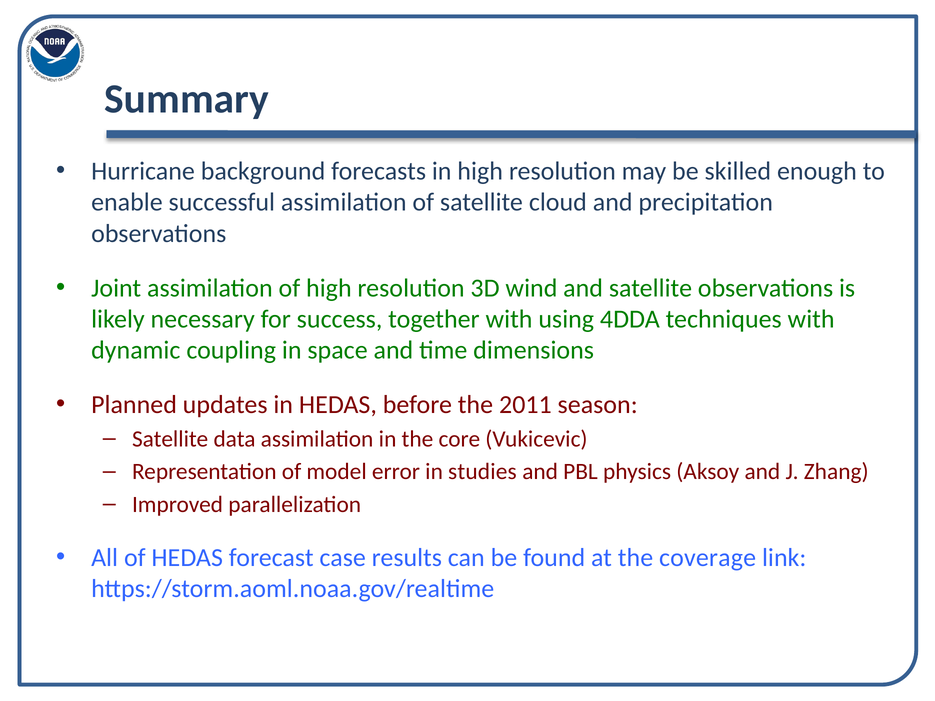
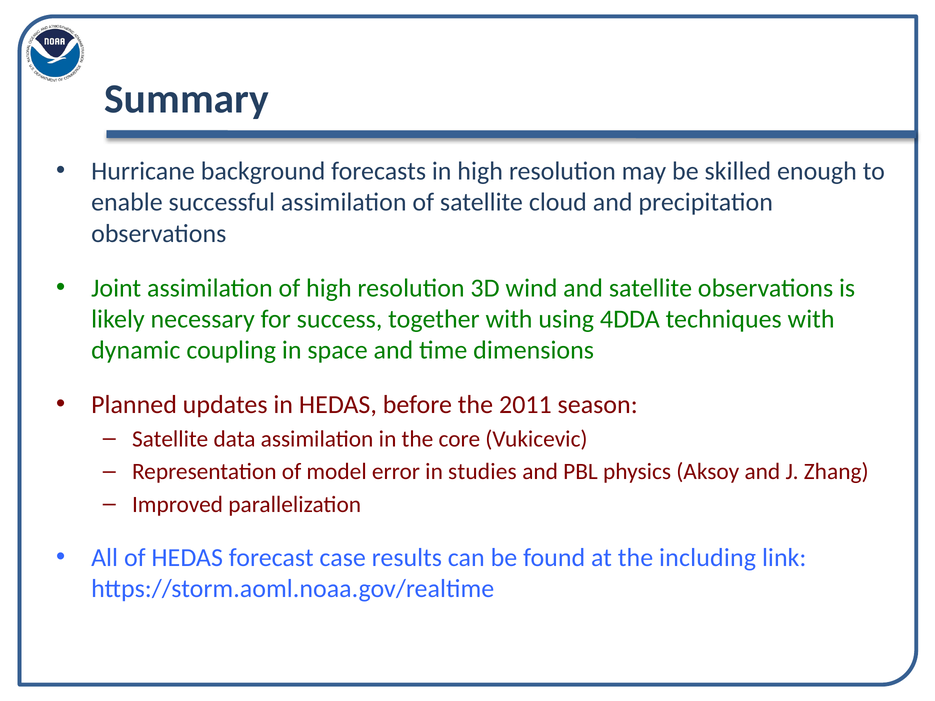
coverage: coverage -> including
